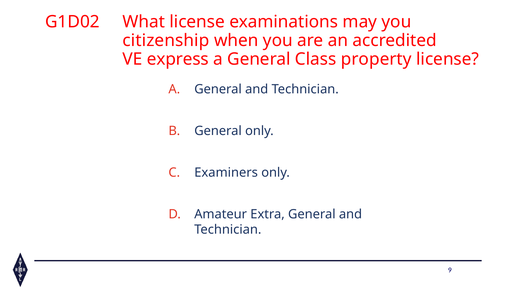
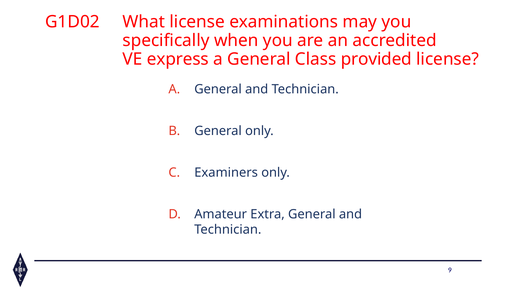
citizenship: citizenship -> specifically
property: property -> provided
